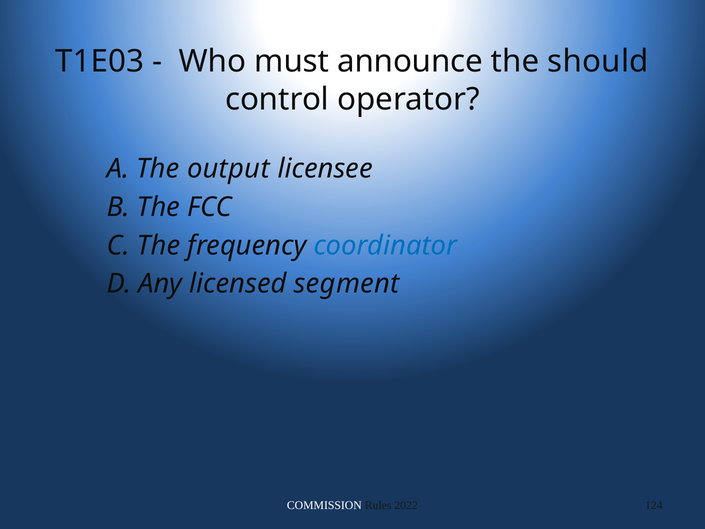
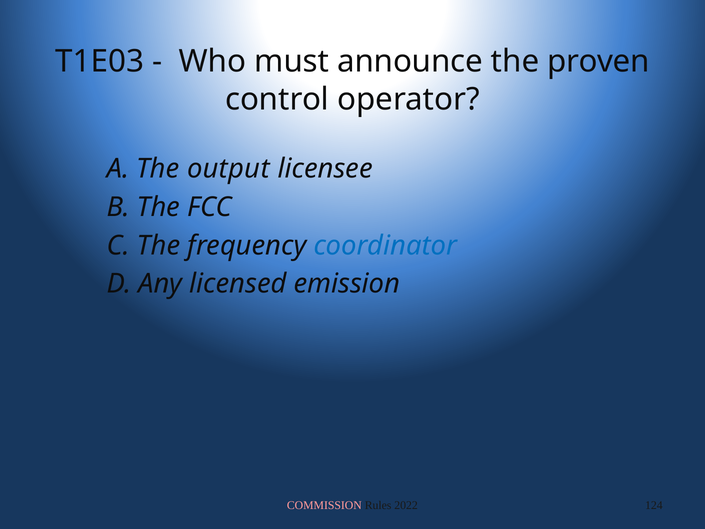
should: should -> proven
segment: segment -> emission
COMMISSION colour: white -> pink
